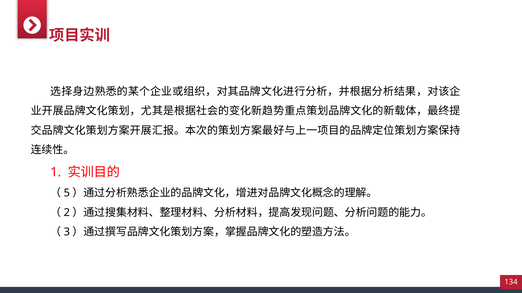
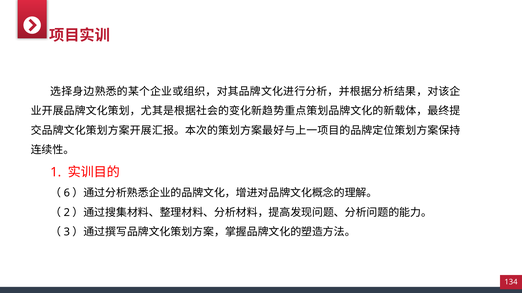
5: 5 -> 6
